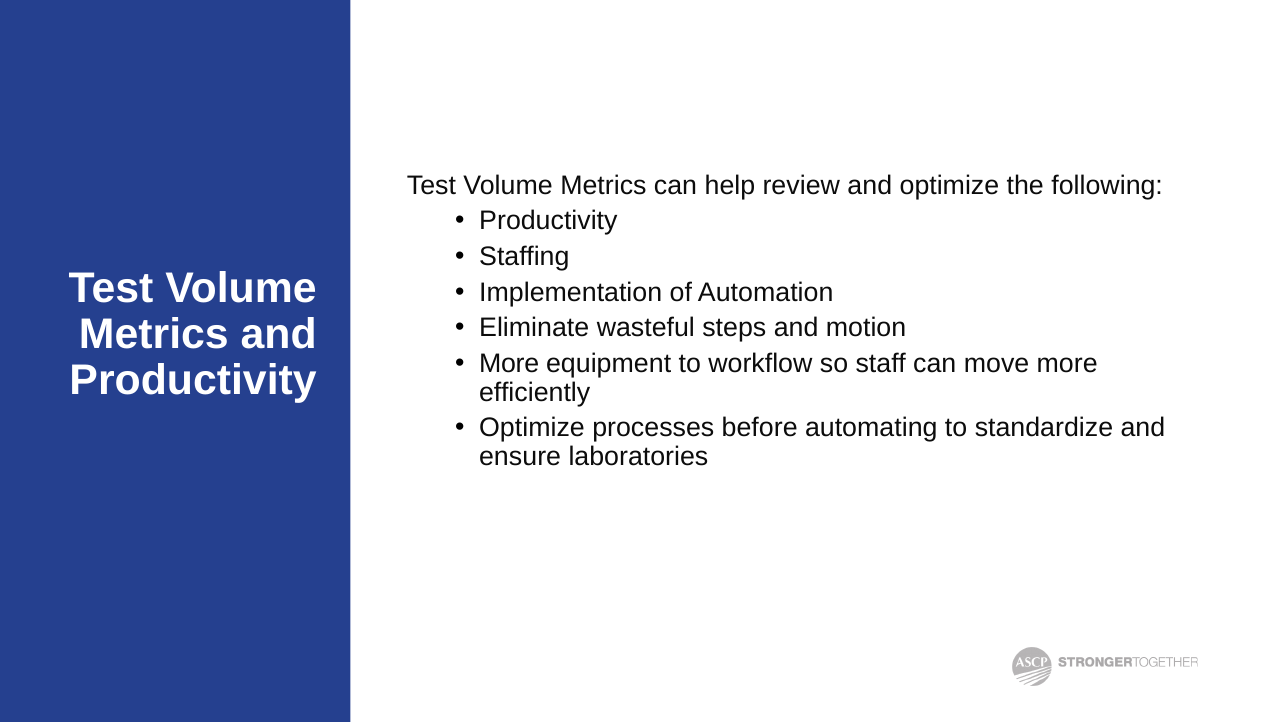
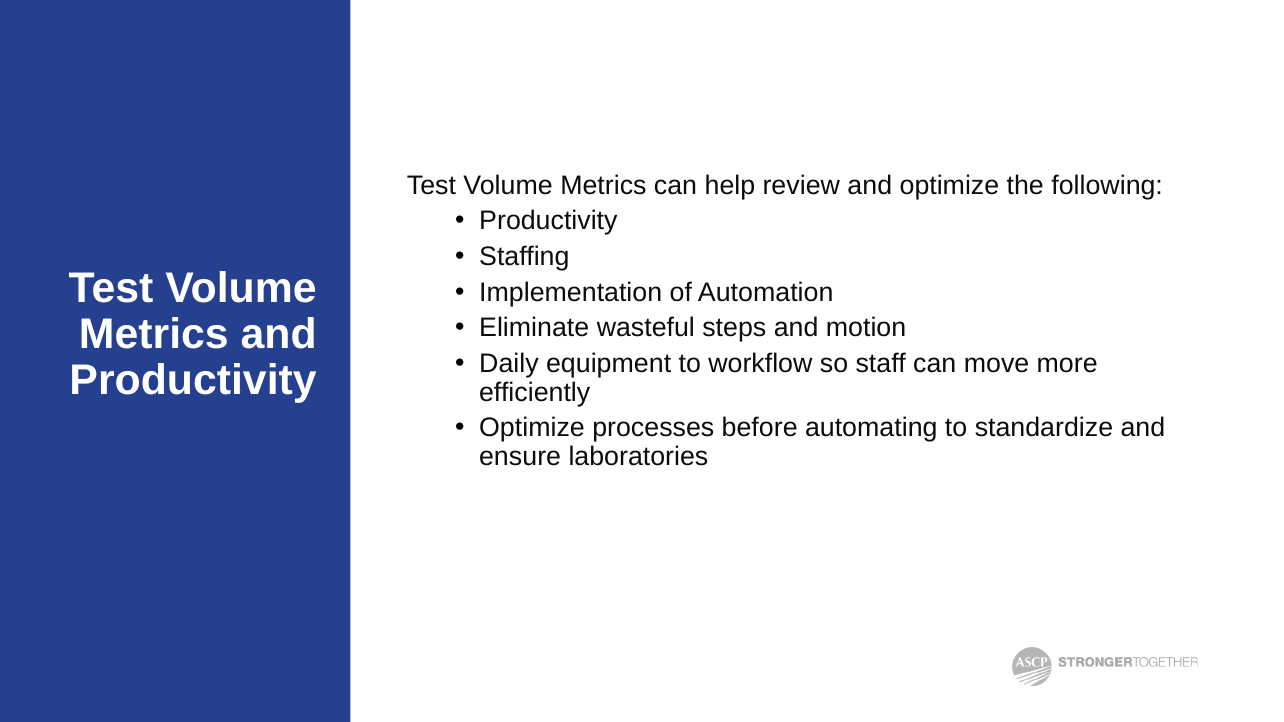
More at (509, 364): More -> Daily
